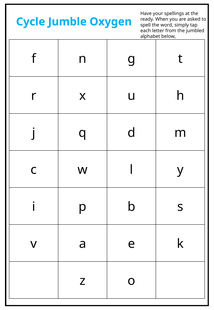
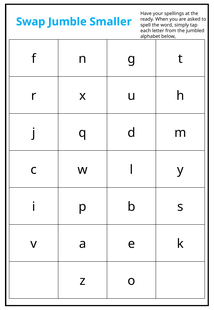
Cycle: Cycle -> Swap
Oxygen: Oxygen -> Smaller
